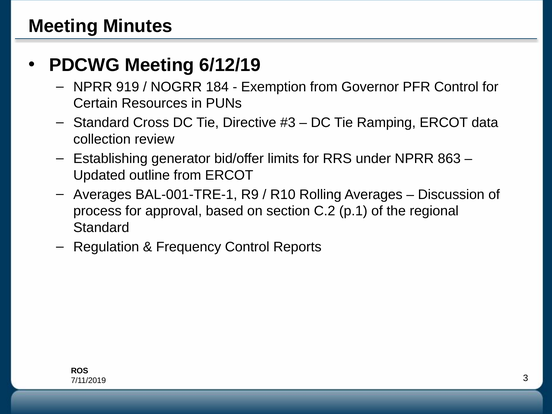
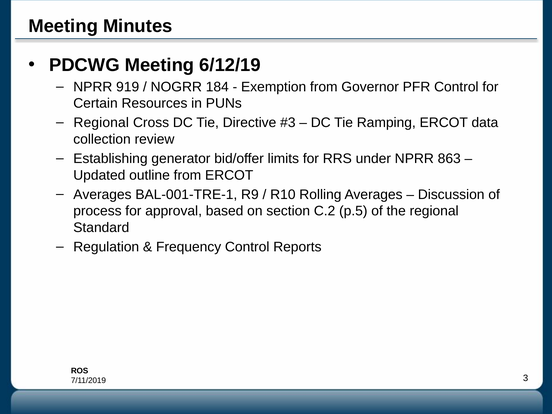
Standard at (101, 123): Standard -> Regional
p.1: p.1 -> p.5
